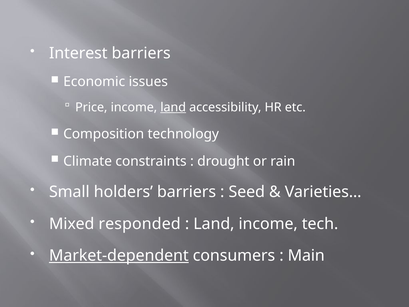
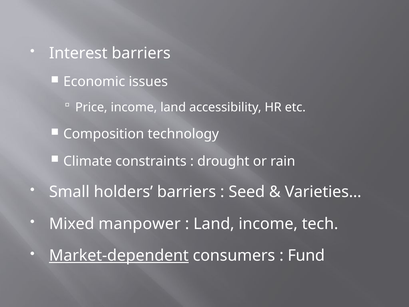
land at (173, 107) underline: present -> none
responded: responded -> manpower
Main: Main -> Fund
